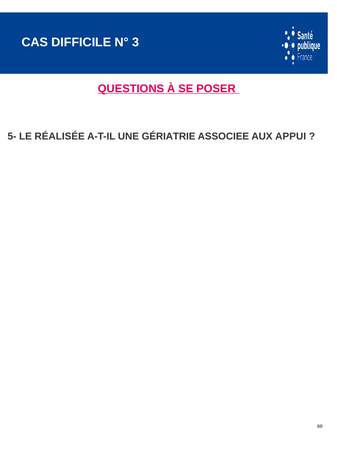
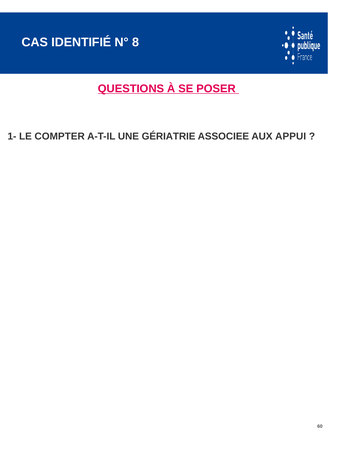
DIFFICILE: DIFFICILE -> IDENTIFIÉ
3: 3 -> 8
5-: 5- -> 1-
RÉALISÉE: RÉALISÉE -> COMPTER
